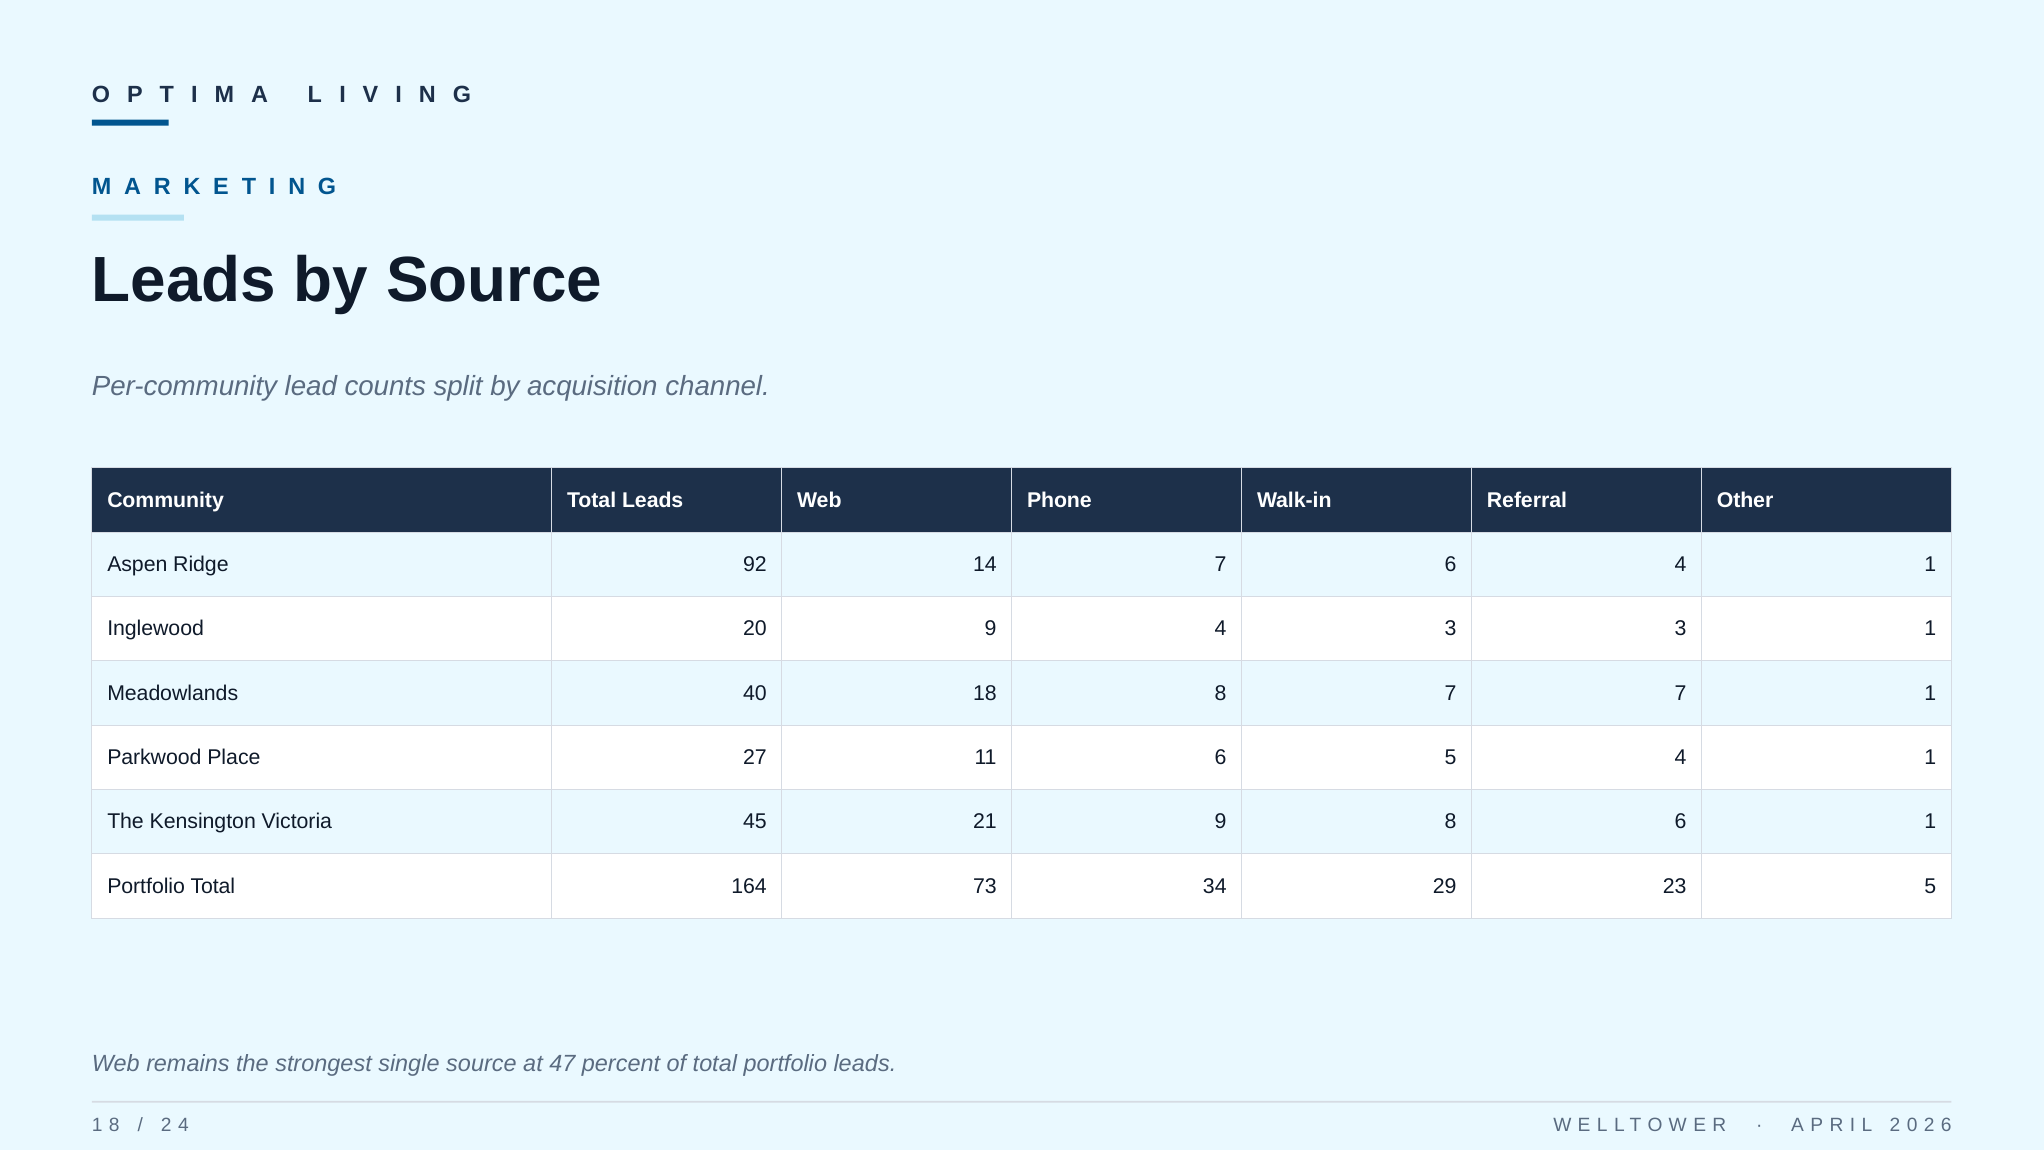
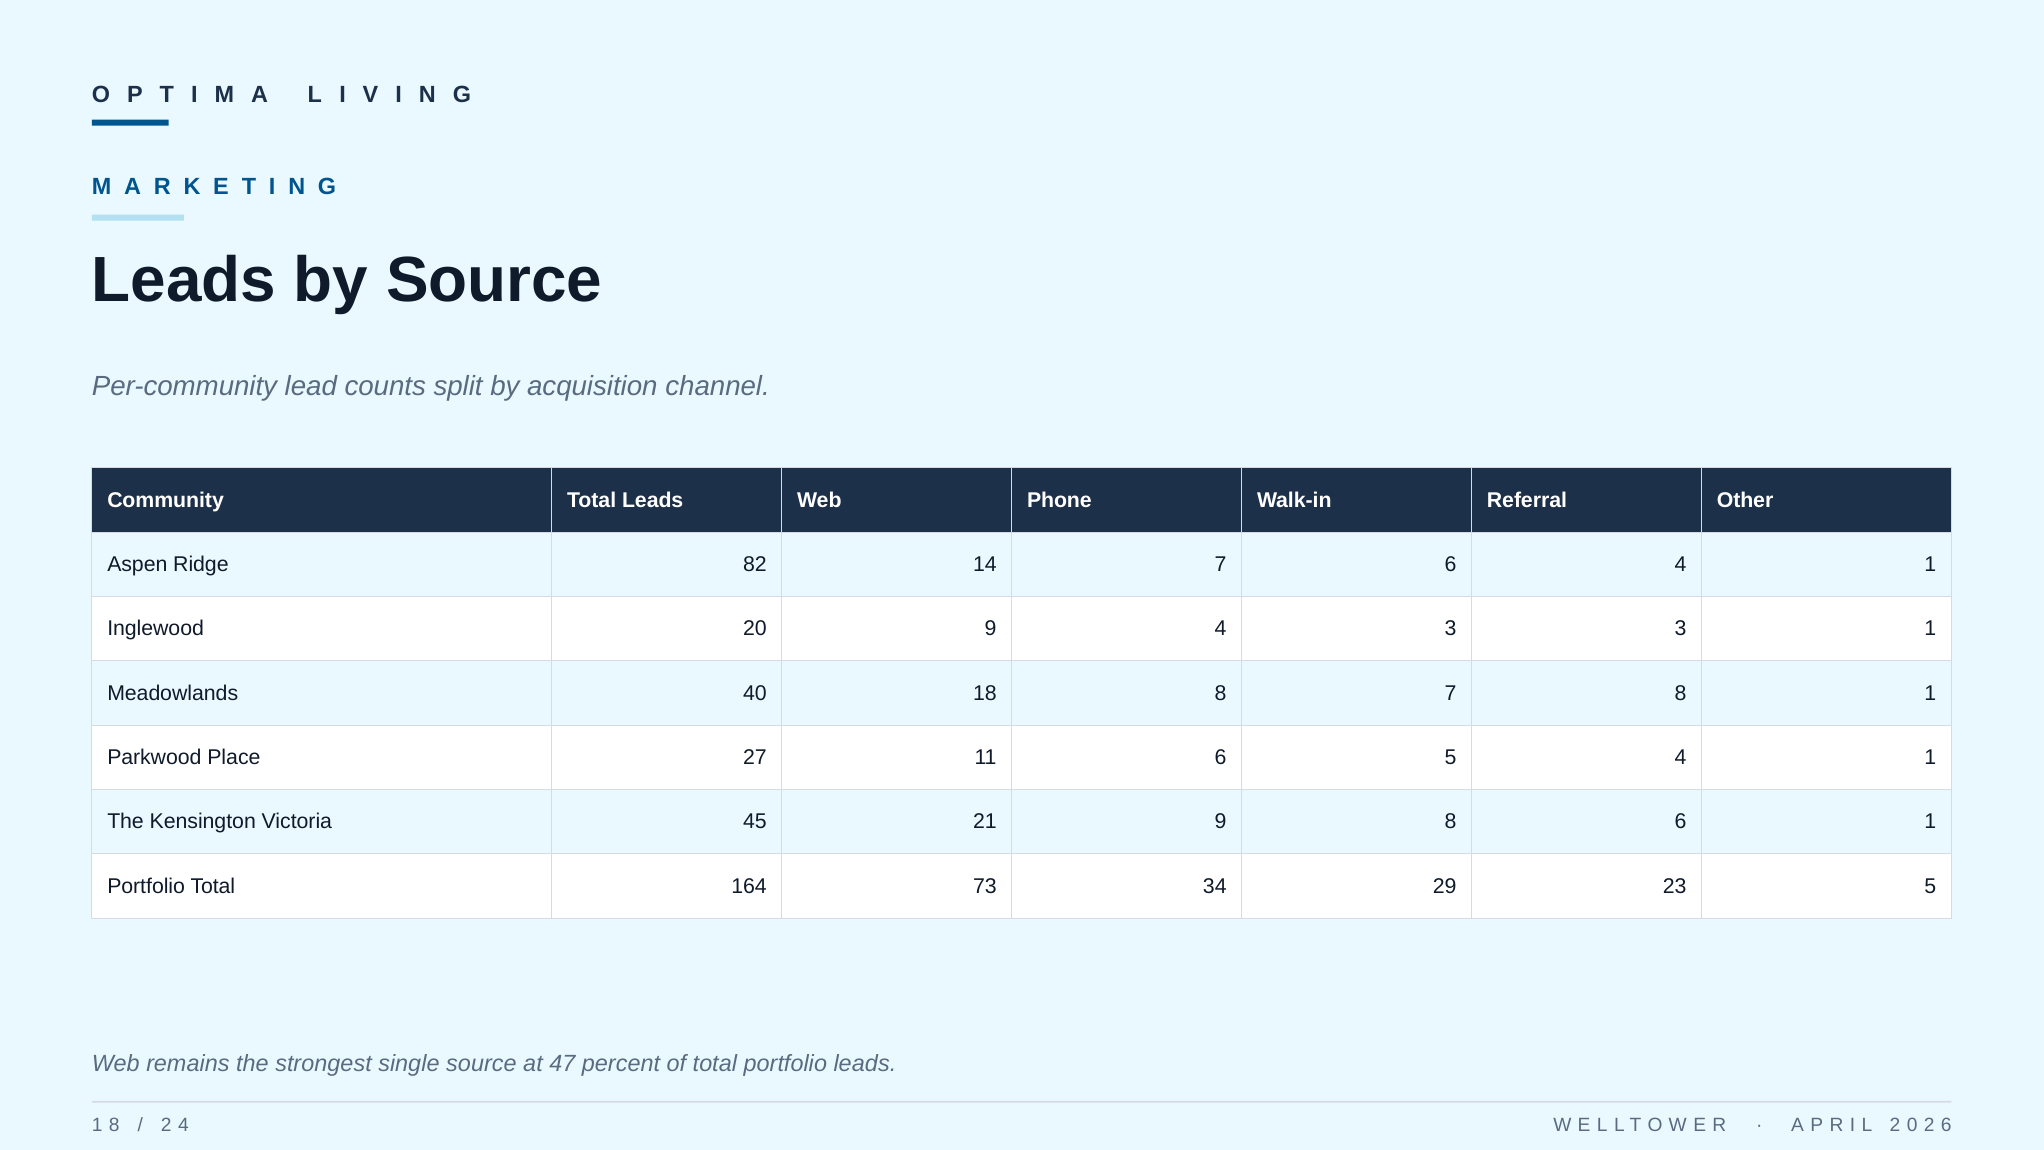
92: 92 -> 82
7 7: 7 -> 8
